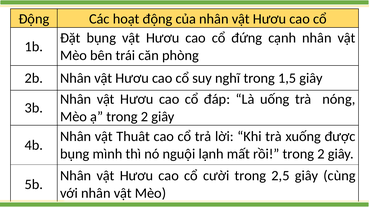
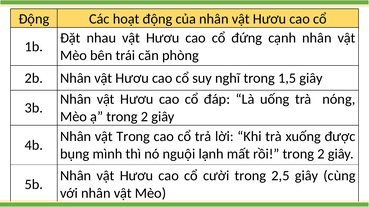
Đặt bụng: bụng -> nhau
vật Thuât: Thuât -> Trong
